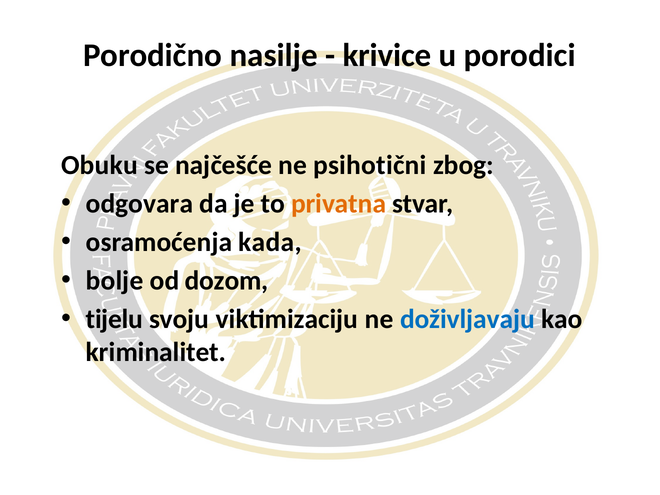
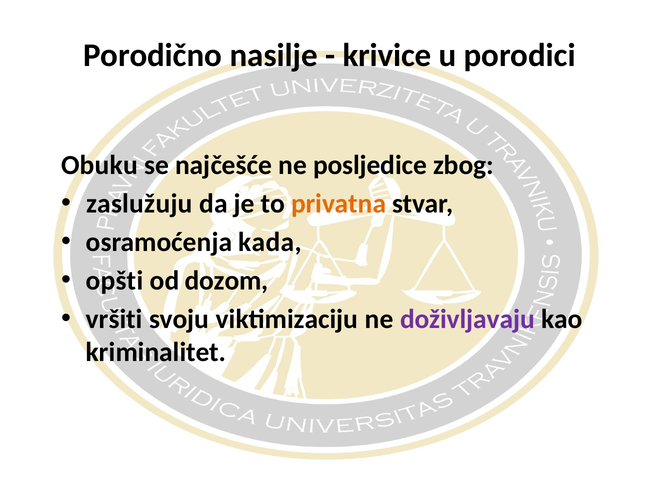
psihotični: psihotični -> posljedice
odgovara: odgovara -> zaslužuju
bolje: bolje -> opšti
tijelu: tijelu -> vršiti
doživljavaju colour: blue -> purple
